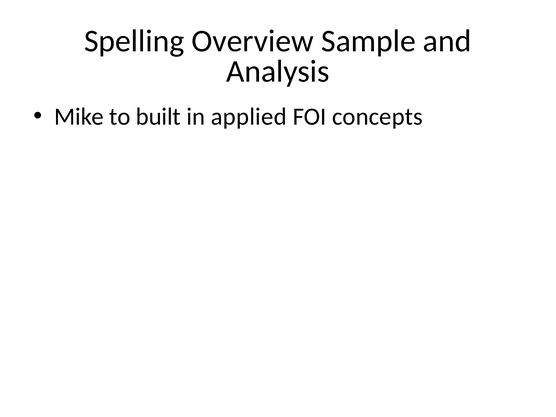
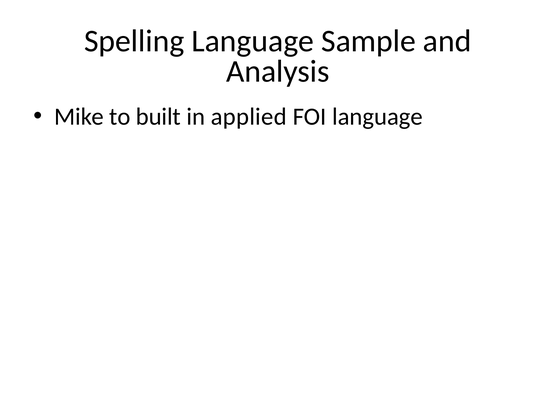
Spelling Overview: Overview -> Language
FOI concepts: concepts -> language
